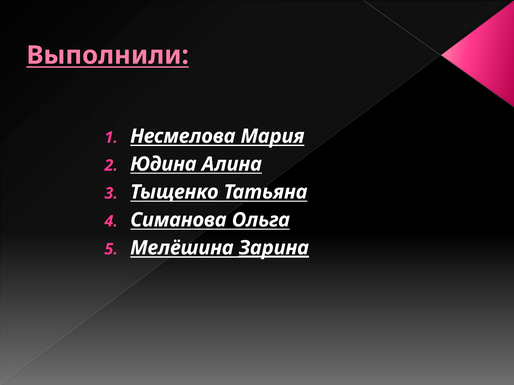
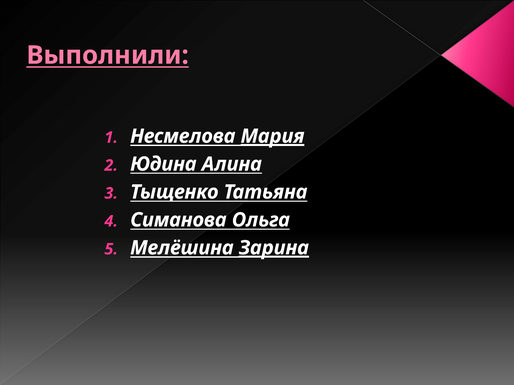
Мария underline: none -> present
